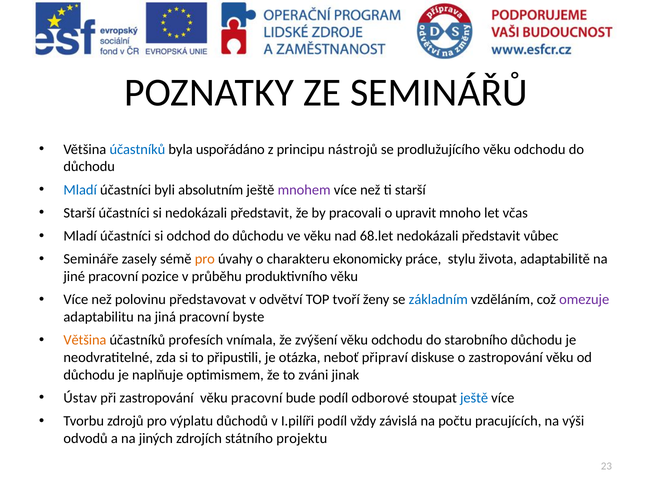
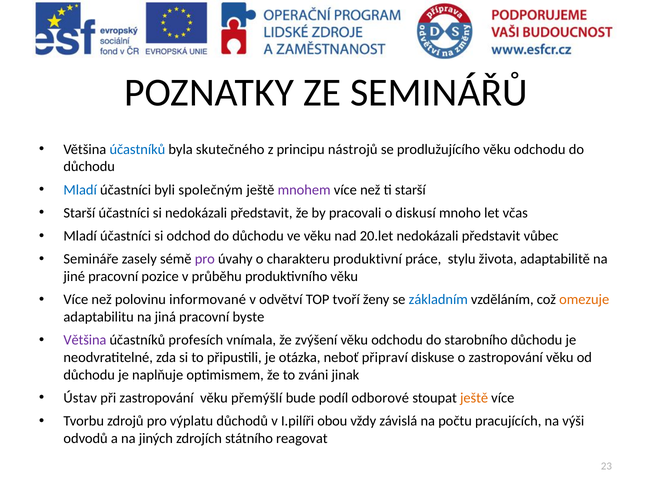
uspořádáno: uspořádáno -> skutečného
absolutním: absolutním -> společným
upravit: upravit -> diskusí
68.let: 68.let -> 20.let
pro at (205, 259) colour: orange -> purple
ekonomicky: ekonomicky -> produktivní
představovat: představovat -> informované
omezuje colour: purple -> orange
Většina at (85, 340) colour: orange -> purple
věku pracovní: pracovní -> přemýšlí
ještě at (474, 398) colour: blue -> orange
I.pilíři podíl: podíl -> obou
projektu: projektu -> reagovat
